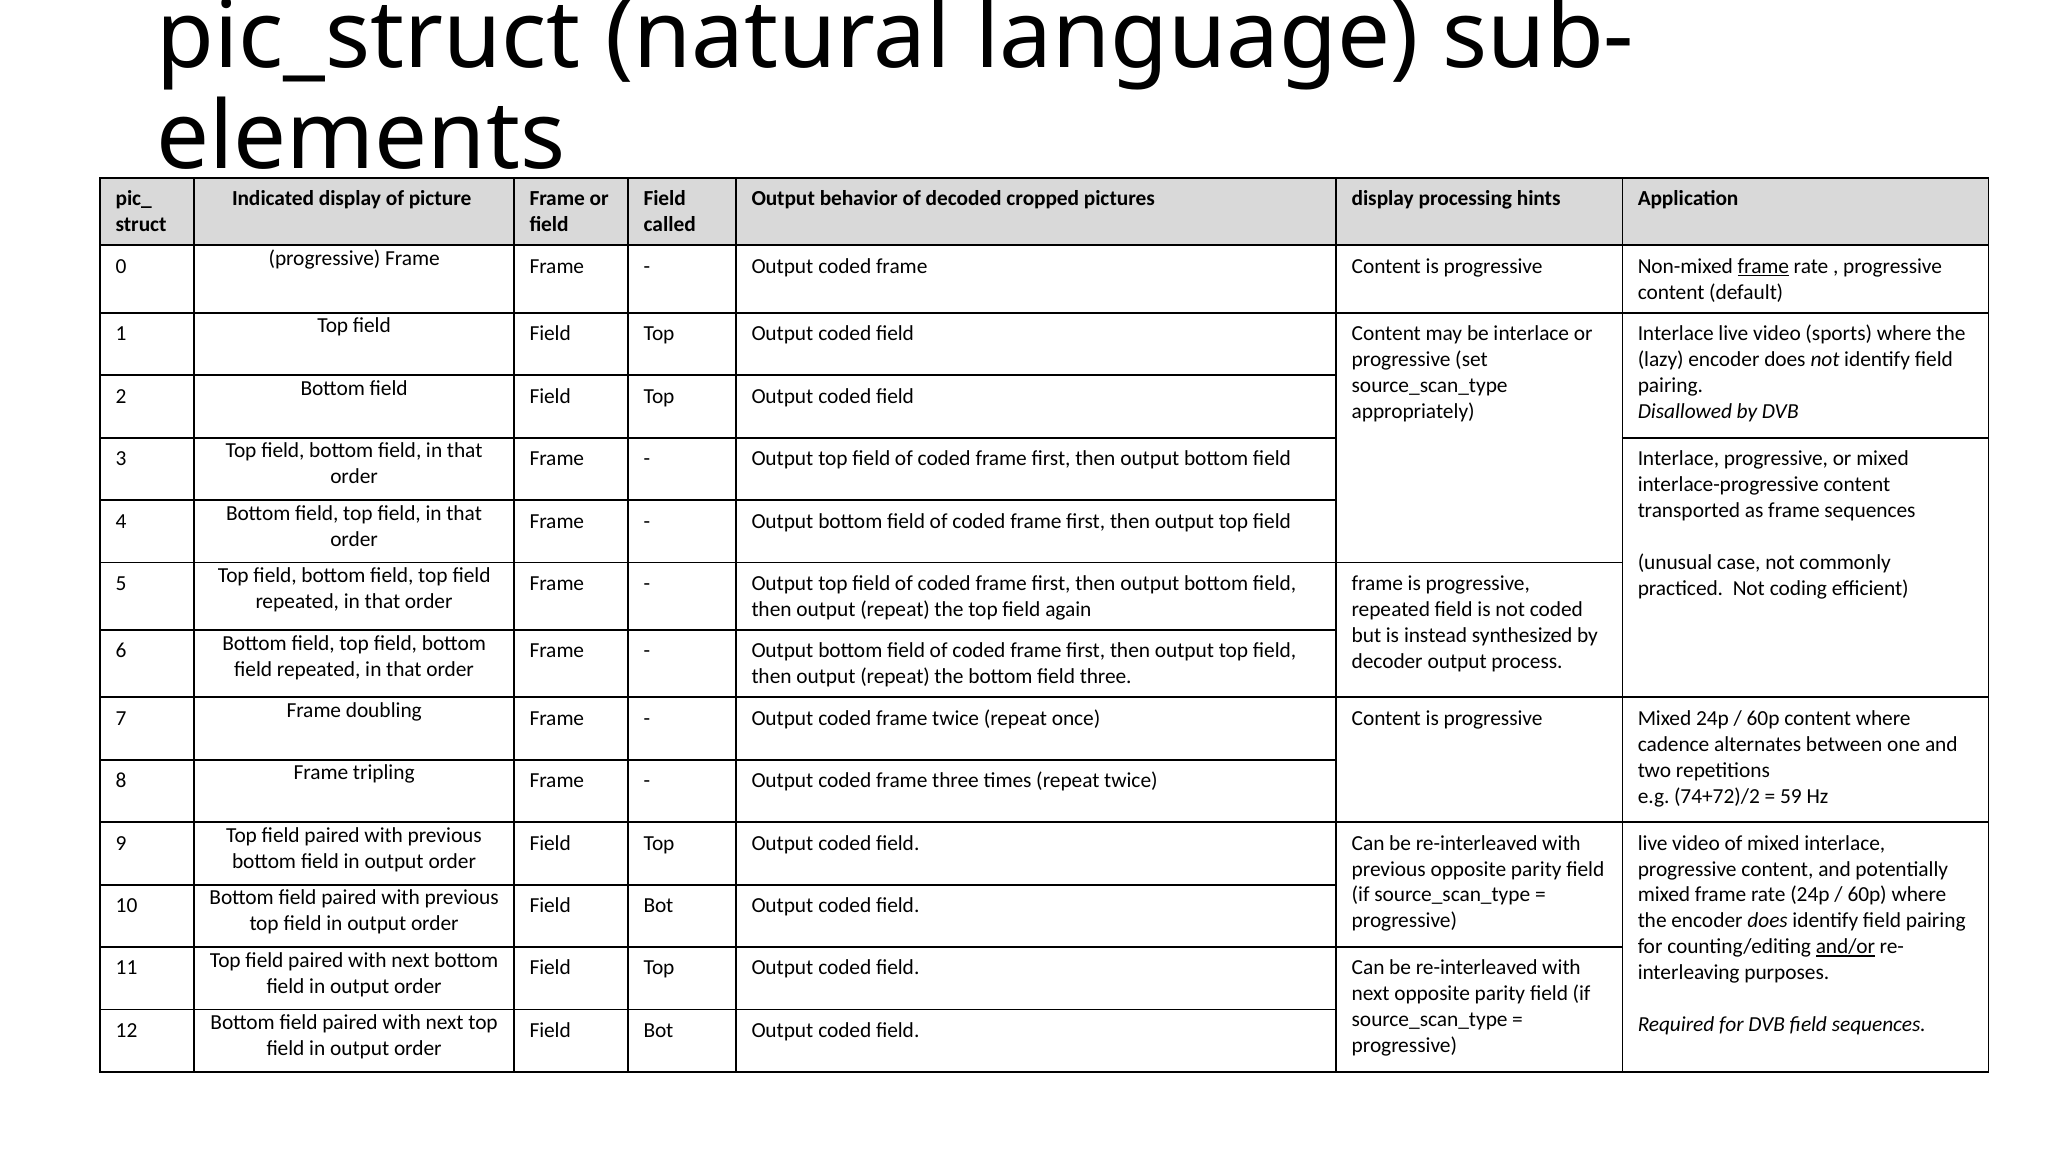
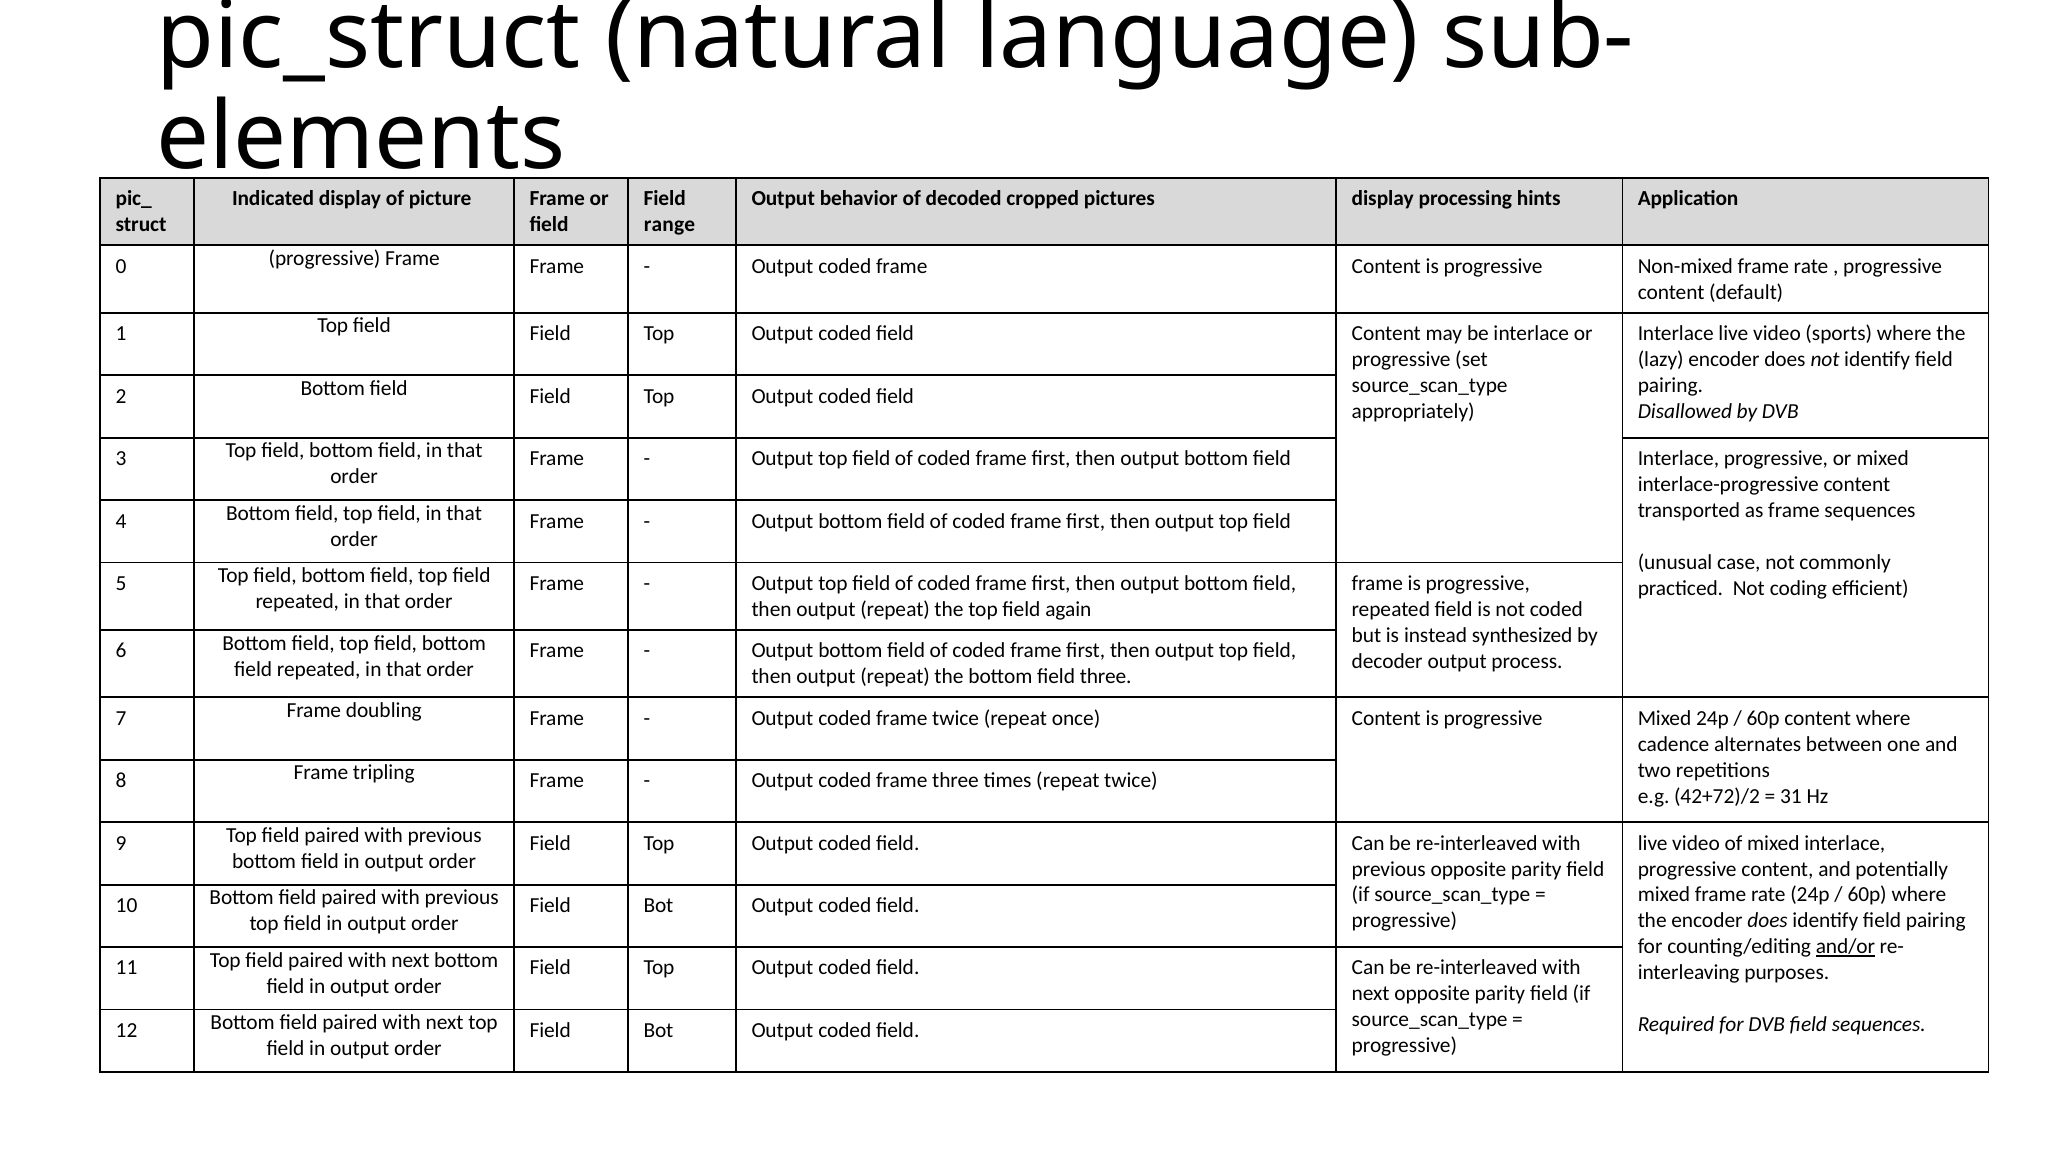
called: called -> range
frame at (1763, 266) underline: present -> none
74+72)/2: 74+72)/2 -> 42+72)/2
59: 59 -> 31
